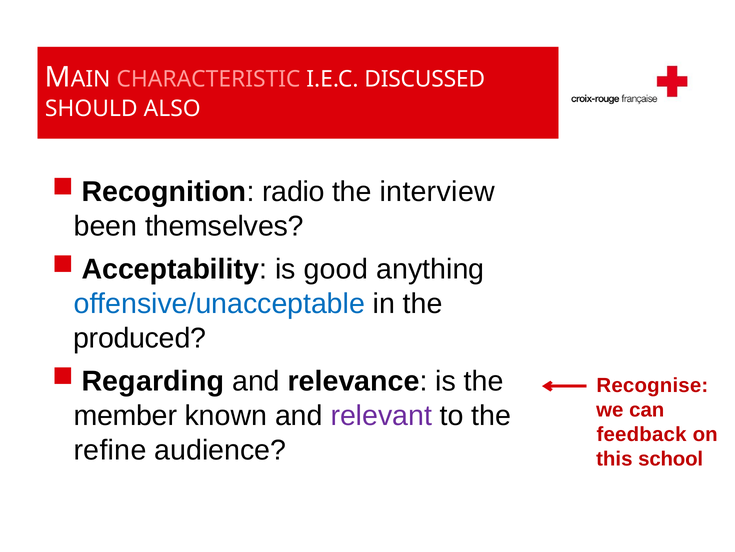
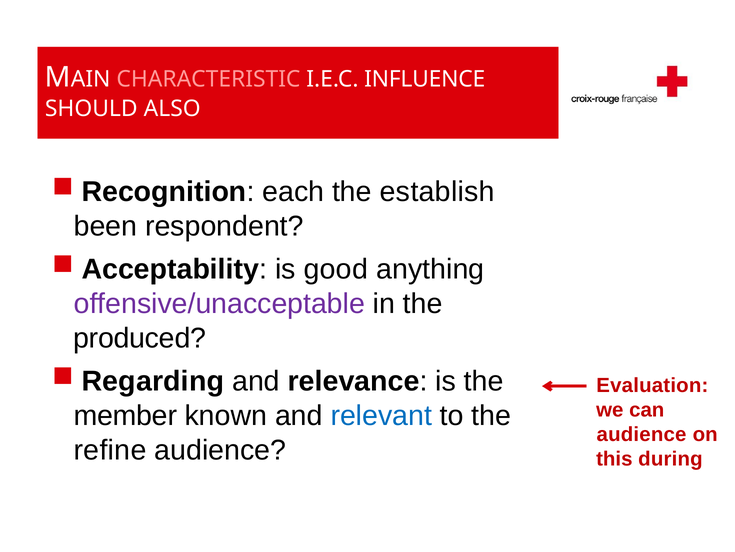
DISCUSSED: DISCUSSED -> INFLUENCE
radio: radio -> each
interview: interview -> establish
themselves: themselves -> respondent
offensive/unacceptable colour: blue -> purple
Recognise: Recognise -> Evaluation
relevant colour: purple -> blue
feedback at (642, 434): feedback -> audience
school: school -> during
